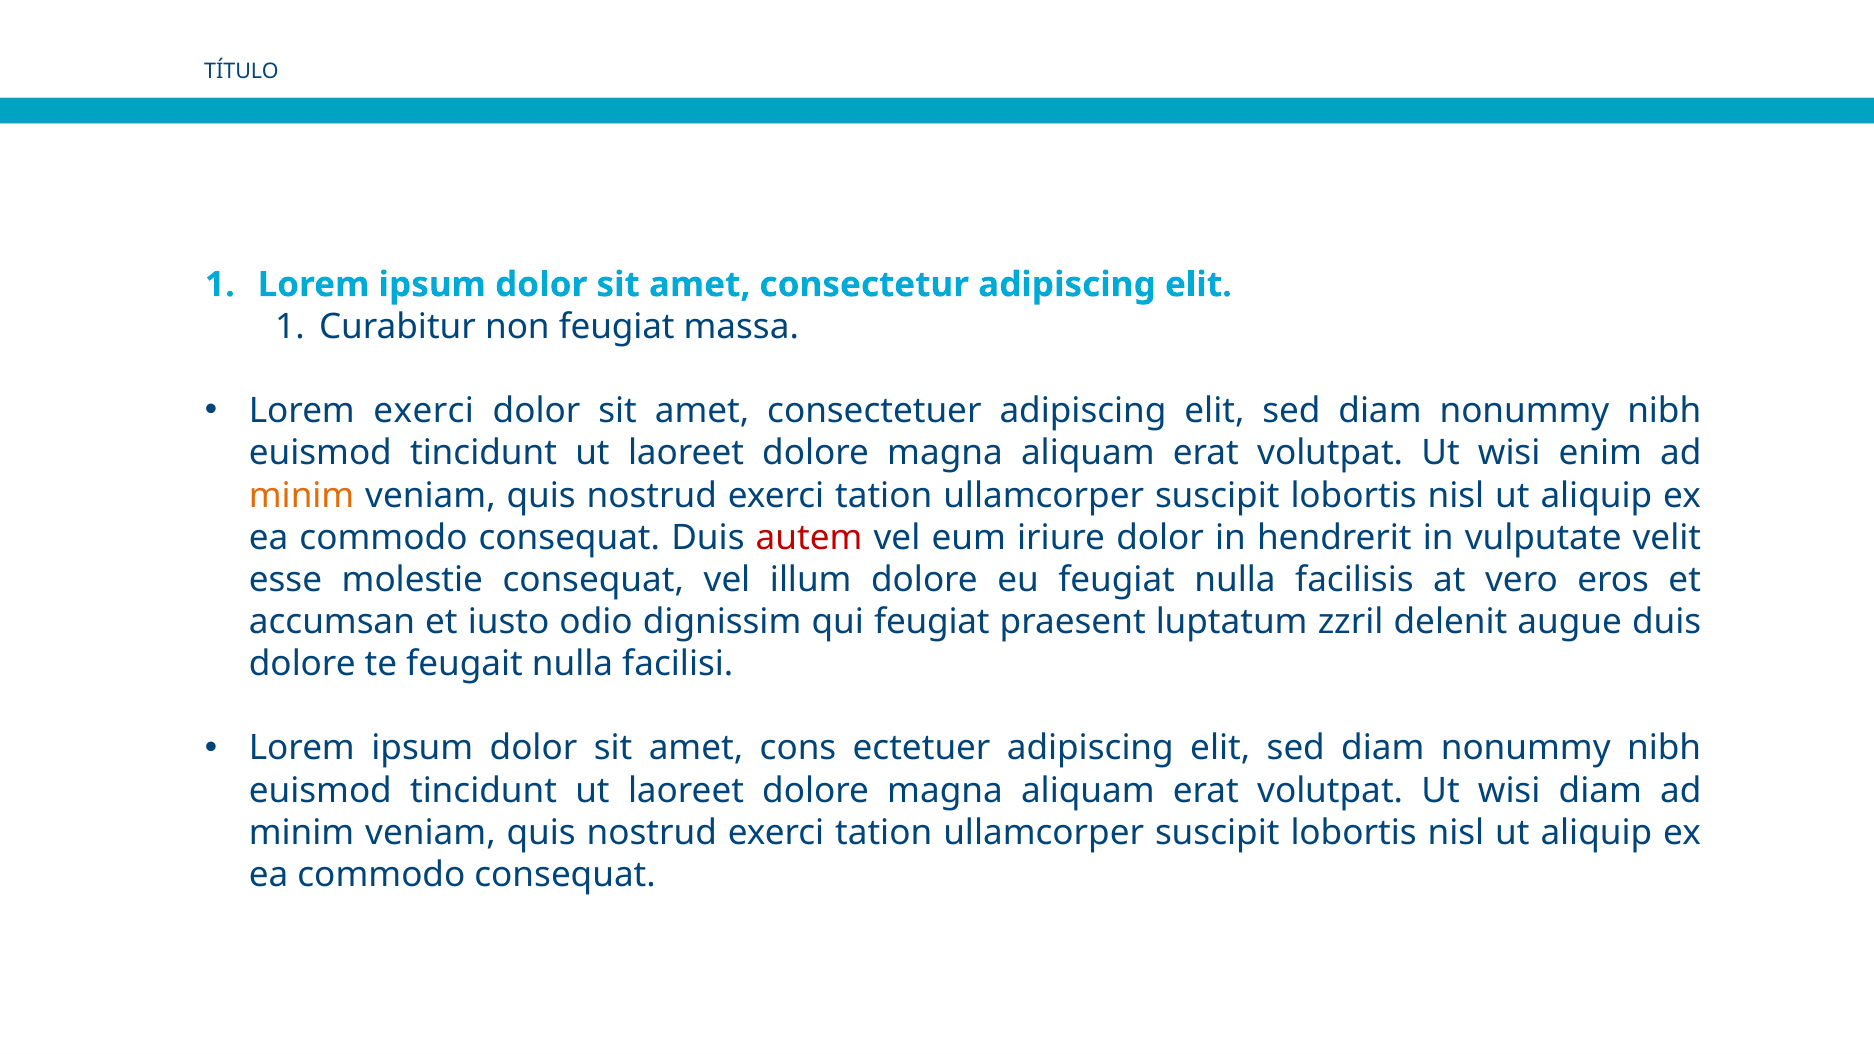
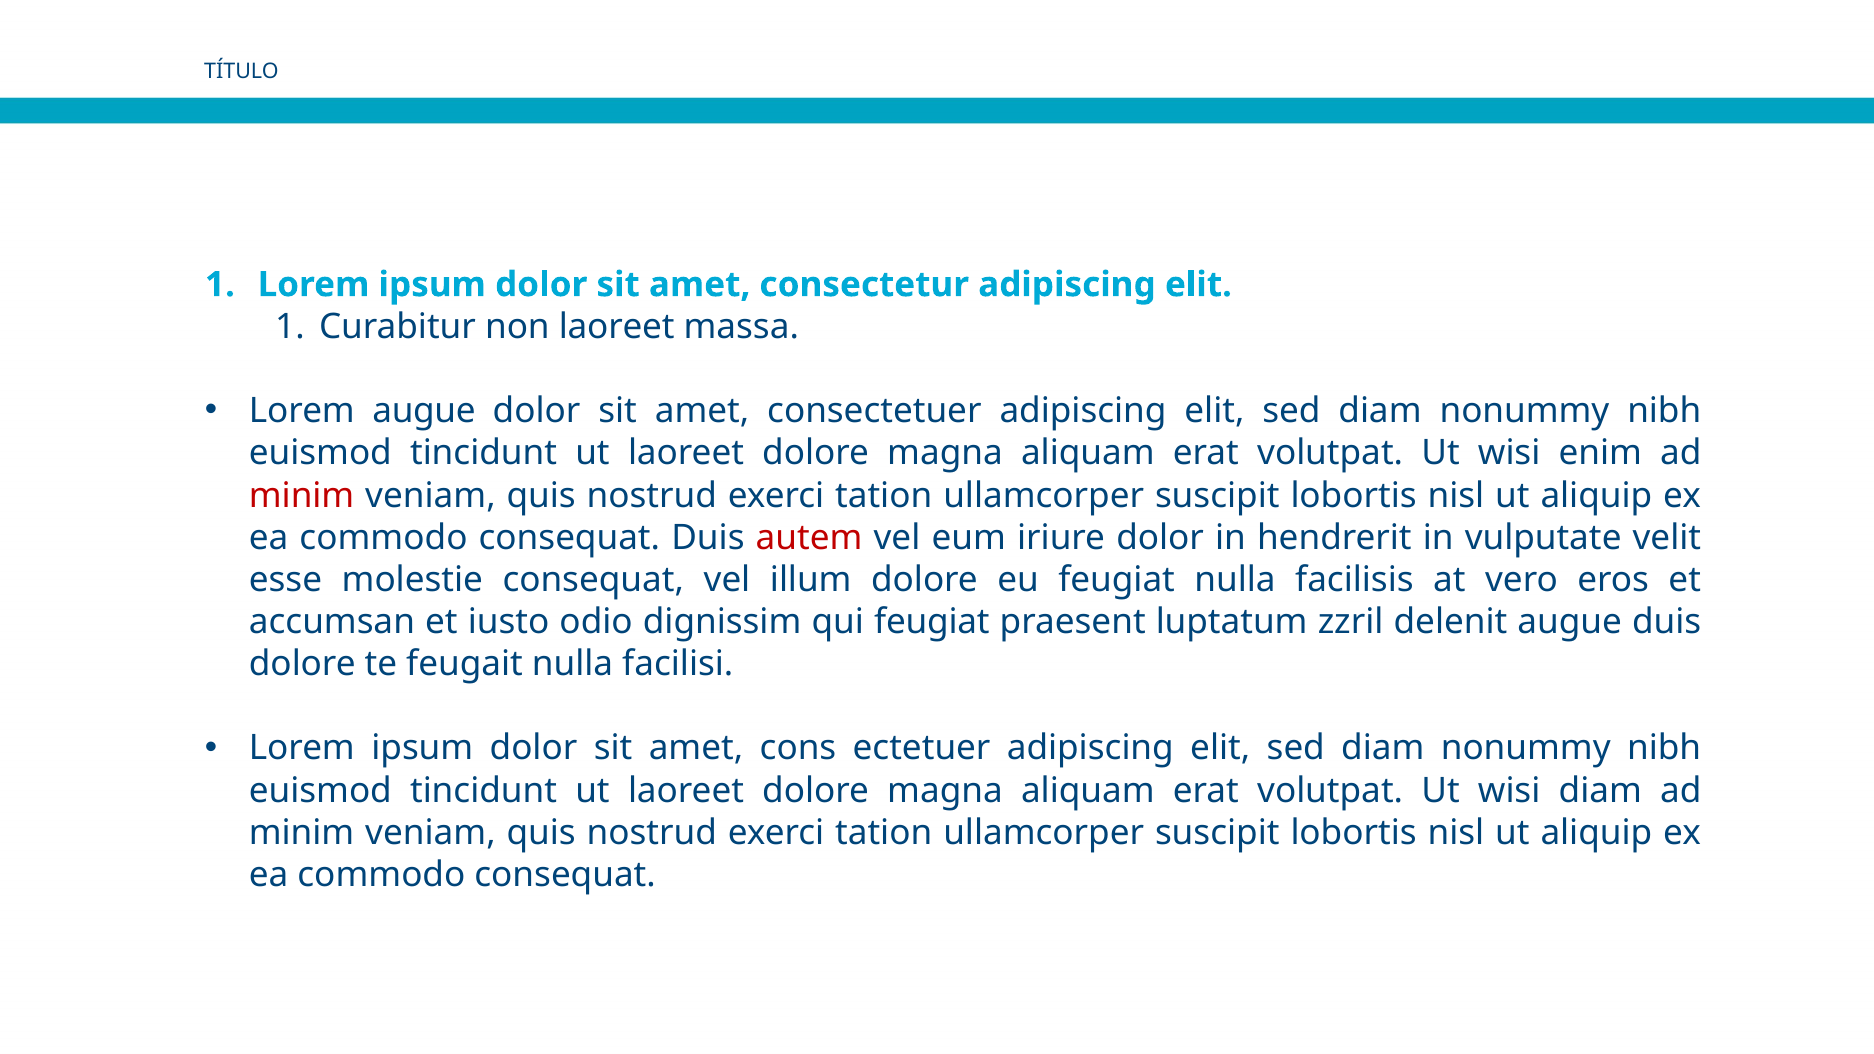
non feugiat: feugiat -> laoreet
Lorem exerci: exerci -> augue
minim at (302, 495) colour: orange -> red
